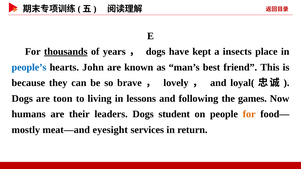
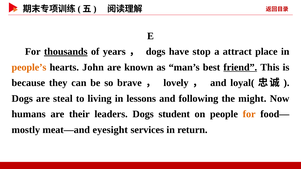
kept: kept -> stop
insects: insects -> attract
people’s colour: blue -> orange
friend underline: none -> present
toon: toon -> steal
games: games -> might
